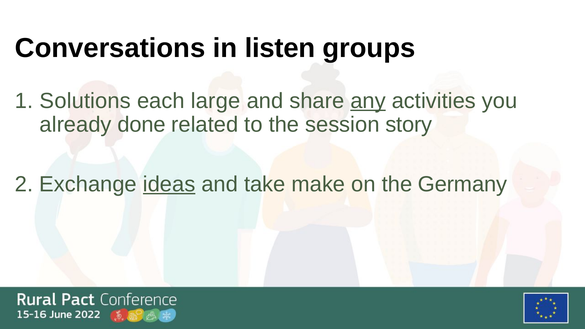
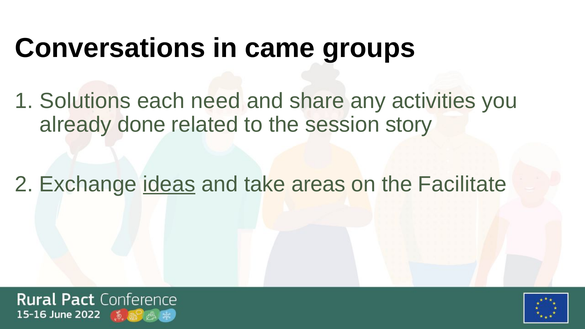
listen: listen -> came
large: large -> need
any underline: present -> none
make: make -> areas
Germany: Germany -> Facilitate
